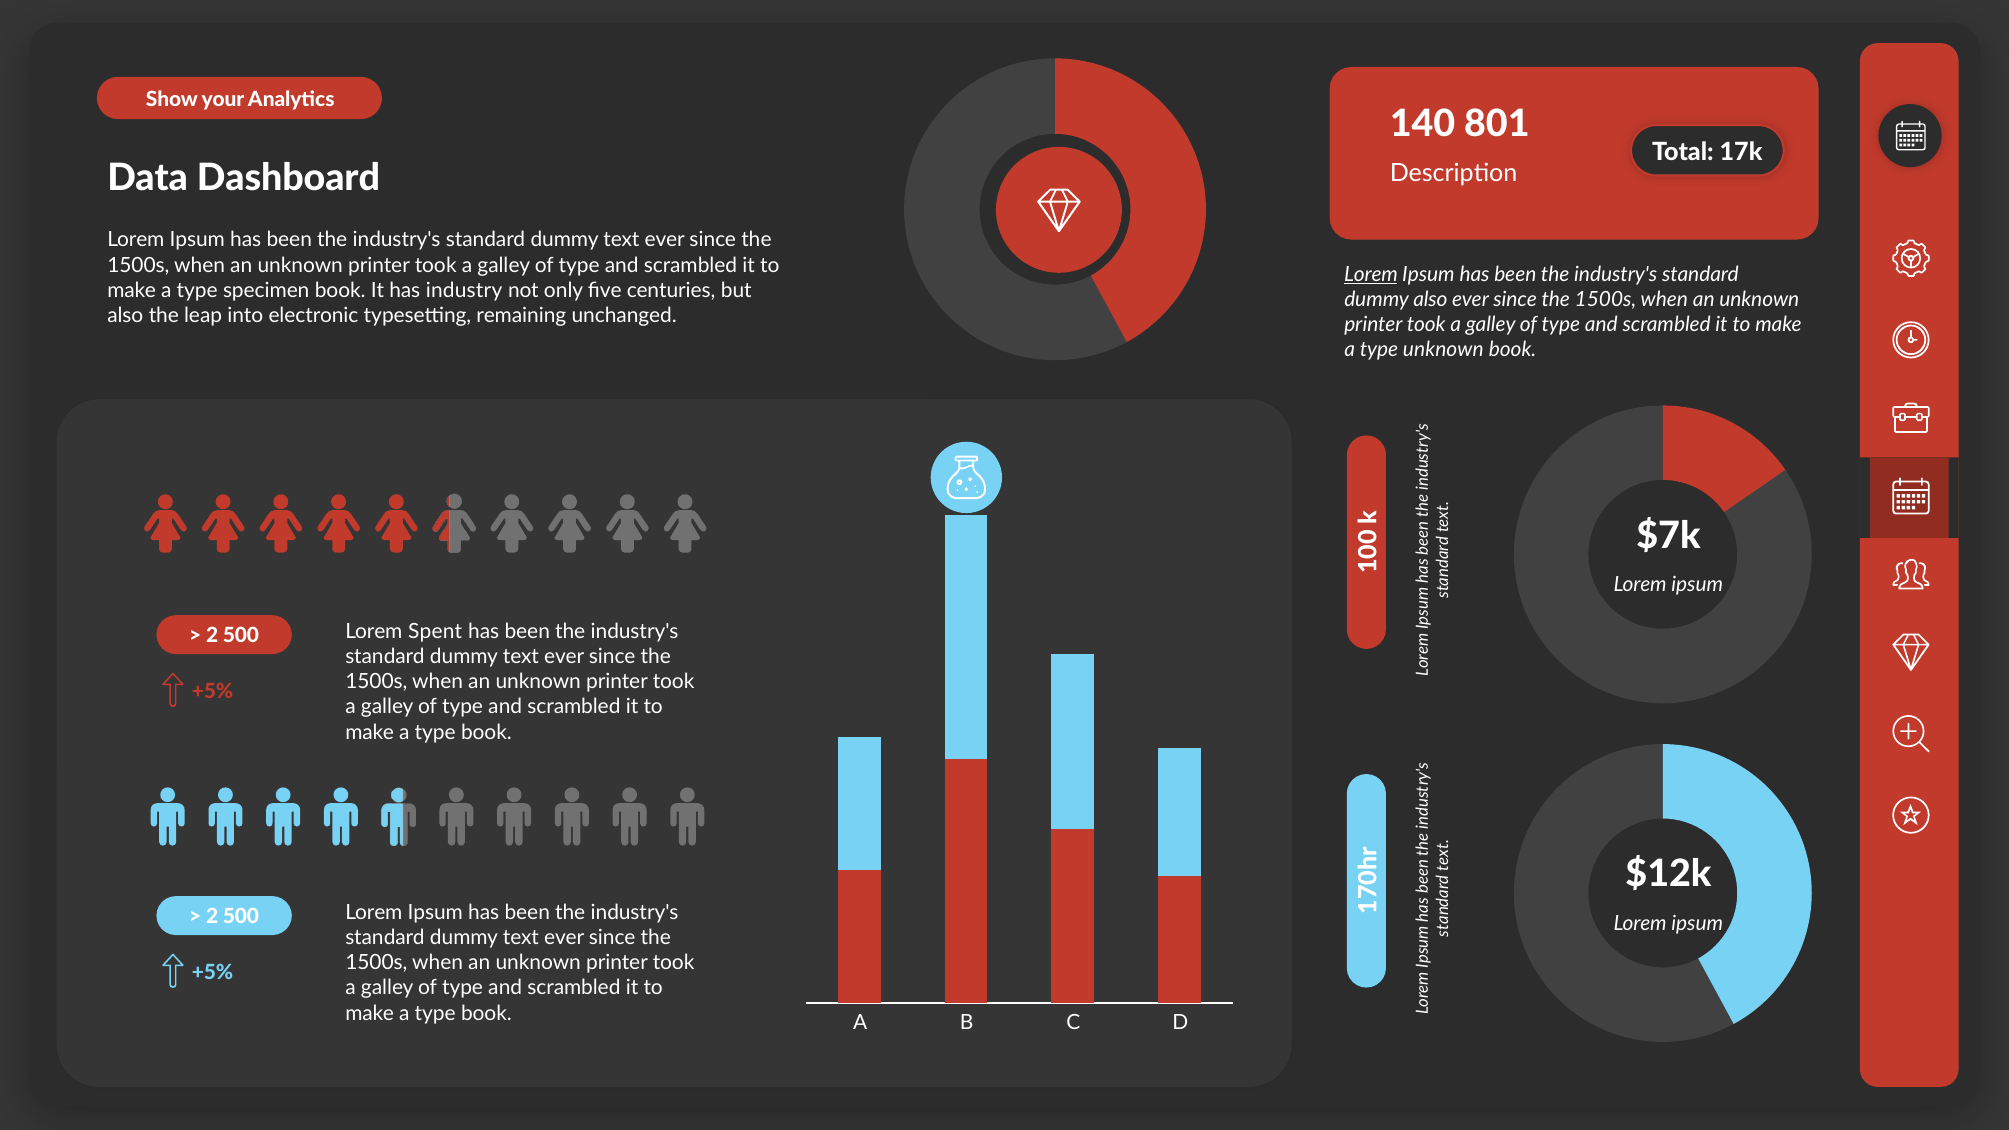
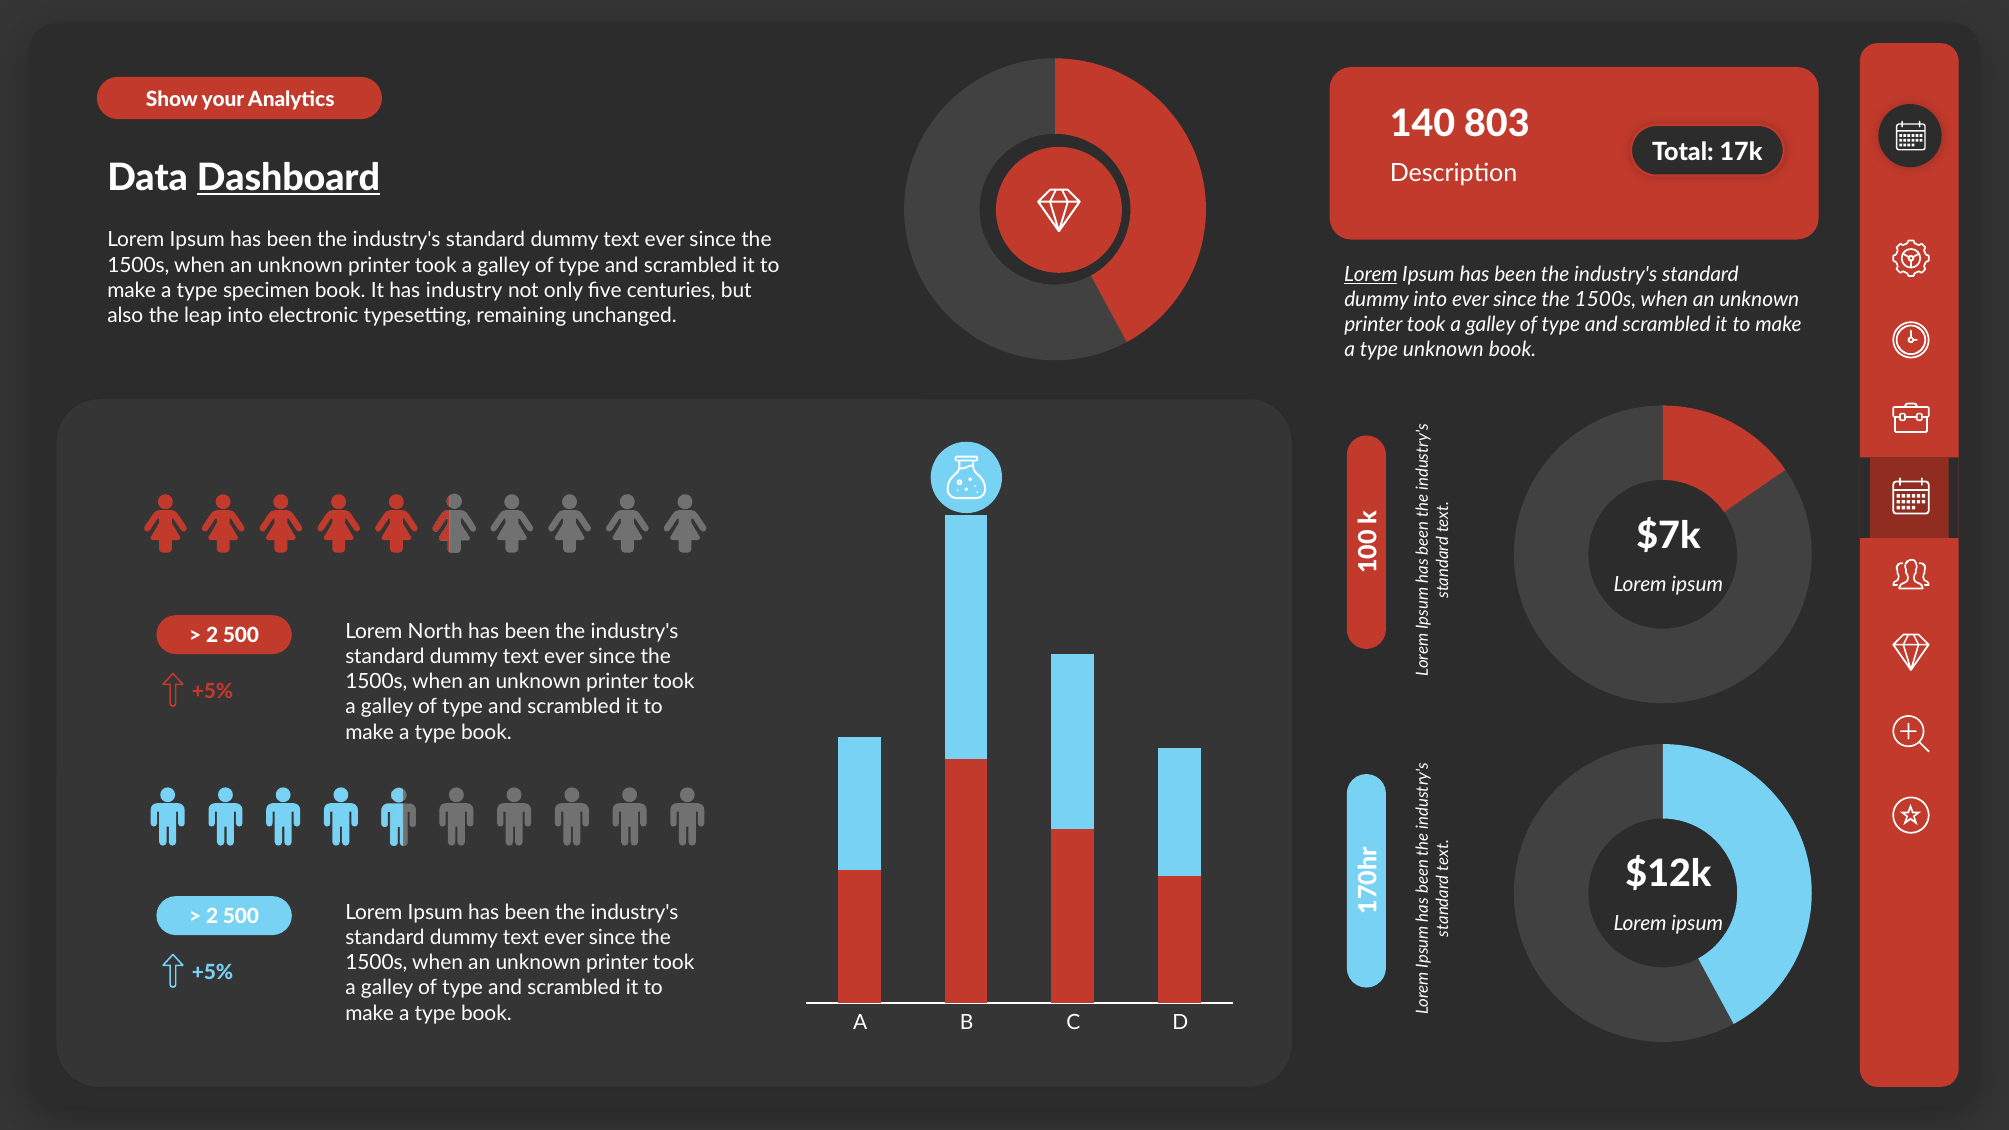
801: 801 -> 803
Dashboard underline: none -> present
dummy also: also -> into
Spent: Spent -> North
